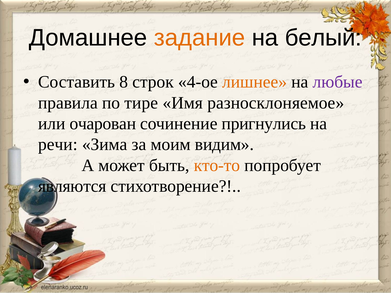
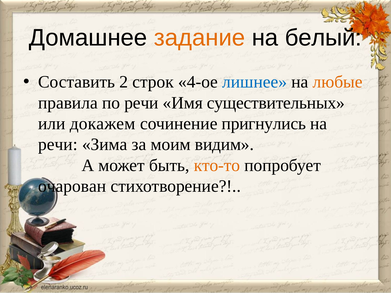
8: 8 -> 2
лишнее colour: orange -> blue
любые colour: purple -> orange
по тире: тире -> речи
разносклоняемое: разносклоняемое -> существительных
очарован: очарован -> докажем
являются: являются -> очарован
